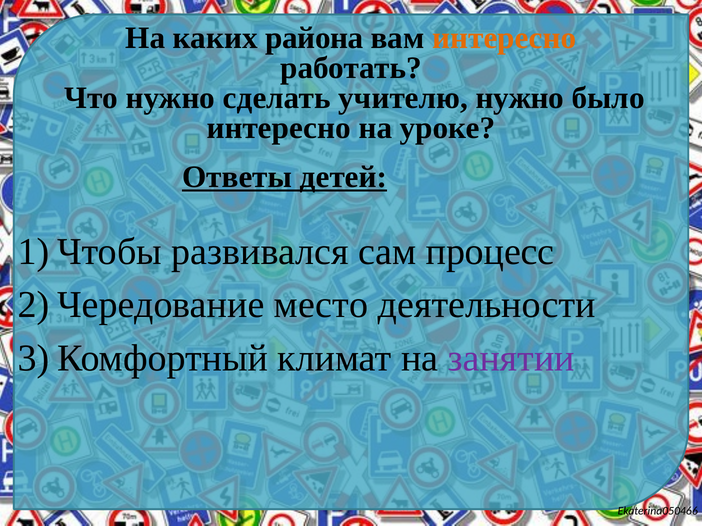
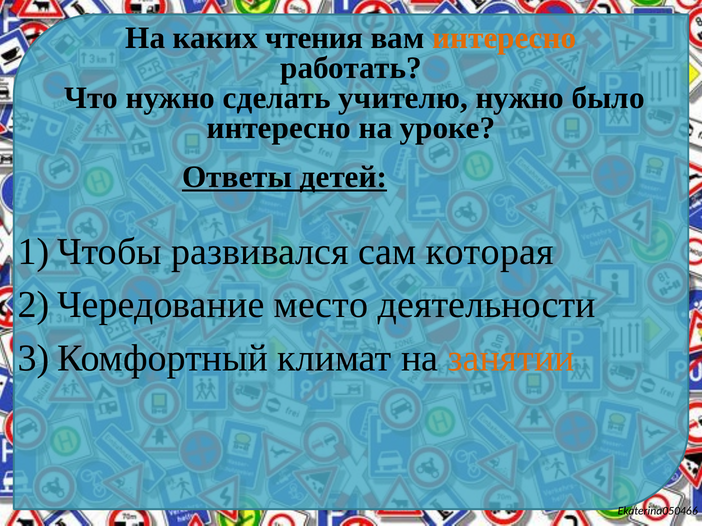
района: района -> чтения
процесс: процесс -> которая
занятии colour: purple -> orange
